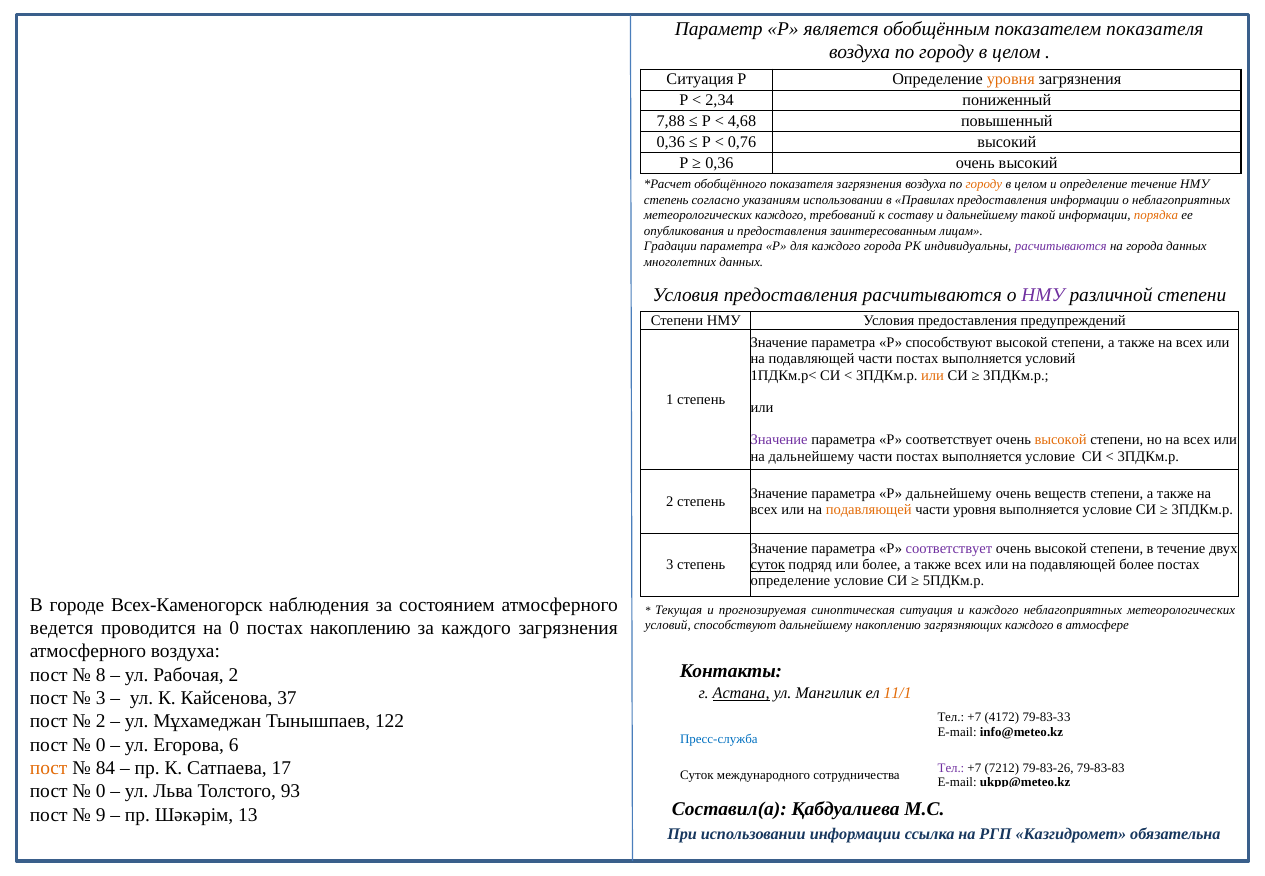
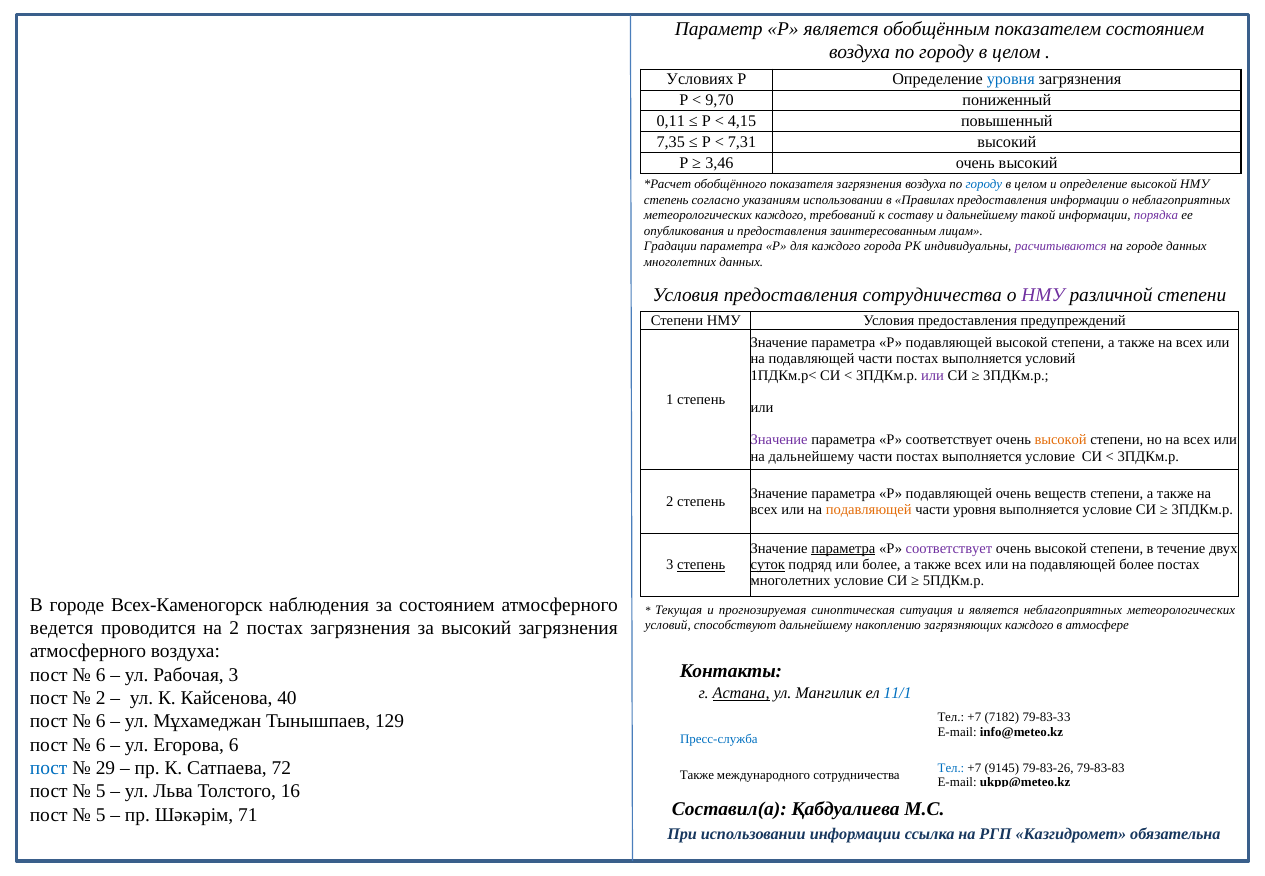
показателем показателя: показателя -> состоянием
Ситуация at (700, 79): Ситуация -> Условиях
уровня at (1011, 79) colour: orange -> blue
2,34: 2,34 -> 9,70
7,88: 7,88 -> 0,11
4,68: 4,68 -> 4,15
0,36 at (671, 142): 0,36 -> 7,35
0,76: 0,76 -> 7,31
0,36 at (719, 163): 0,36 -> 3,46
городу at (984, 184) colour: orange -> blue
определение течение: течение -> высокой
порядка colour: orange -> purple
на города: города -> городе
предоставления расчитываются: расчитываются -> сотрудничества
способствуют at (949, 343): способствуют -> подавляющей
или at (933, 375) colour: orange -> purple
дальнейшему at (949, 493): дальнейшему -> подавляющей
параметра at (843, 548) underline: none -> present
степень at (701, 565) underline: none -> present
определение at (790, 581): определение -> многолетних
и каждого: каждого -> является
на 0: 0 -> 2
постах накоплению: накоплению -> загрязнения
за каждого: каждого -> высокий
8 at (101, 675): 8 -> 6
Рабочая 2: 2 -> 3
11/1 colour: orange -> blue
3 at (101, 698): 3 -> 2
37: 37 -> 40
4172: 4172 -> 7182
2 at (101, 721): 2 -> 6
122: 122 -> 129
0 at (101, 745): 0 -> 6
пост at (49, 768) colour: orange -> blue
84: 84 -> 29
17: 17 -> 72
Тел at (951, 768) colour: purple -> blue
7212: 7212 -> 9145
Суток at (697, 775): Суток -> Также
0 at (101, 791): 0 -> 5
93: 93 -> 16
9 at (101, 815): 9 -> 5
13: 13 -> 71
